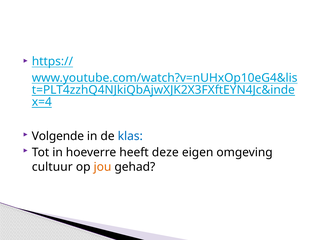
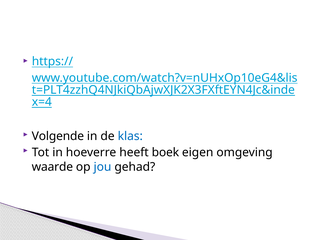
deze: deze -> boek
cultuur: cultuur -> waarde
jou colour: orange -> blue
